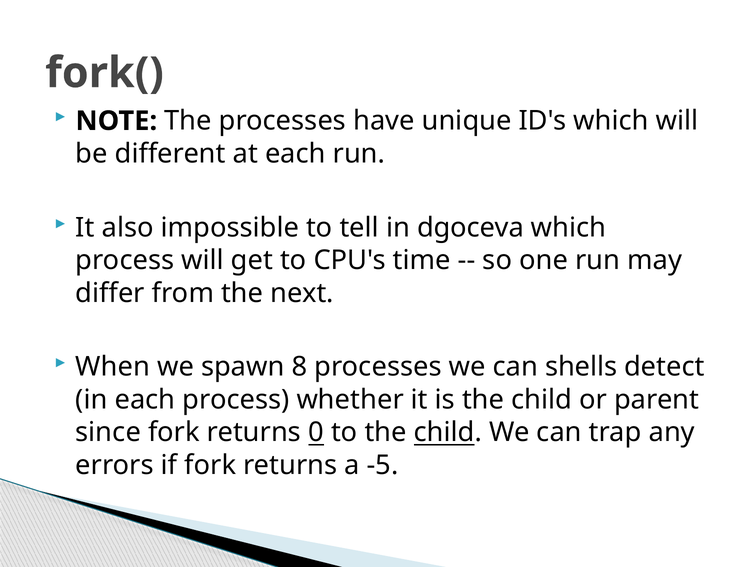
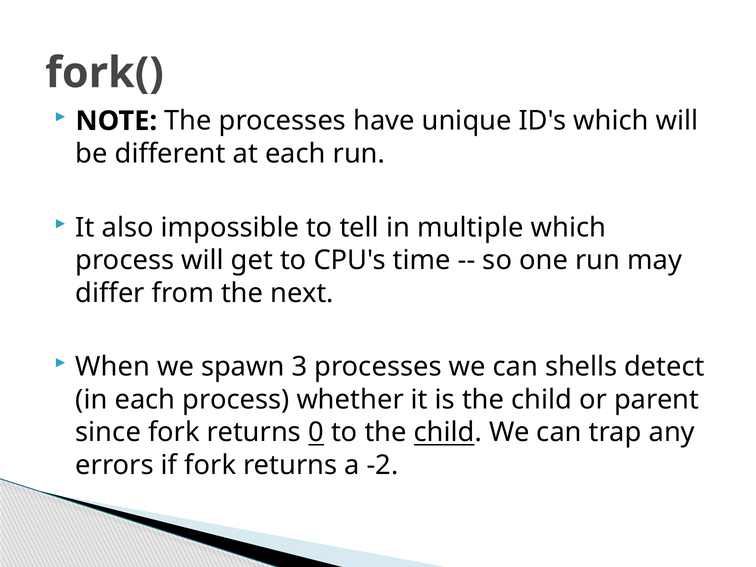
dgoceva: dgoceva -> multiple
8: 8 -> 3
-5: -5 -> -2
